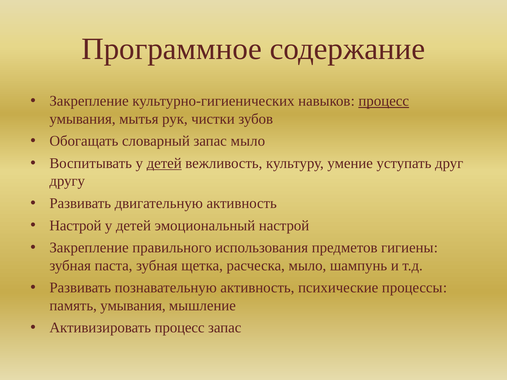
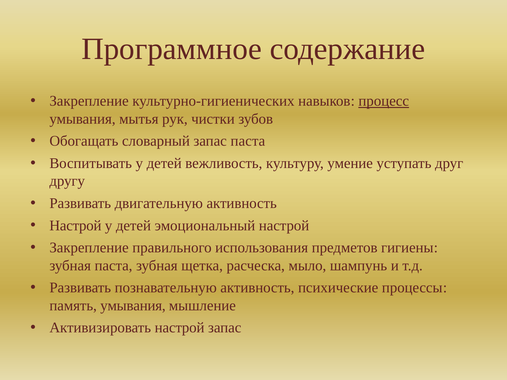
запас мыло: мыло -> паста
детей at (164, 163) underline: present -> none
Активизировать процесс: процесс -> настрой
